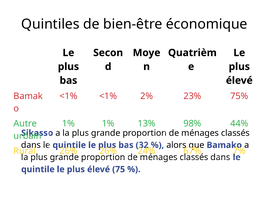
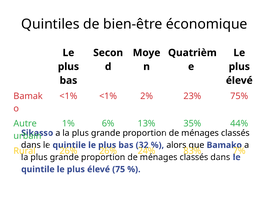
1% 1%: 1% -> 6%
98%: 98% -> 35%
67%: 67% -> 83%
